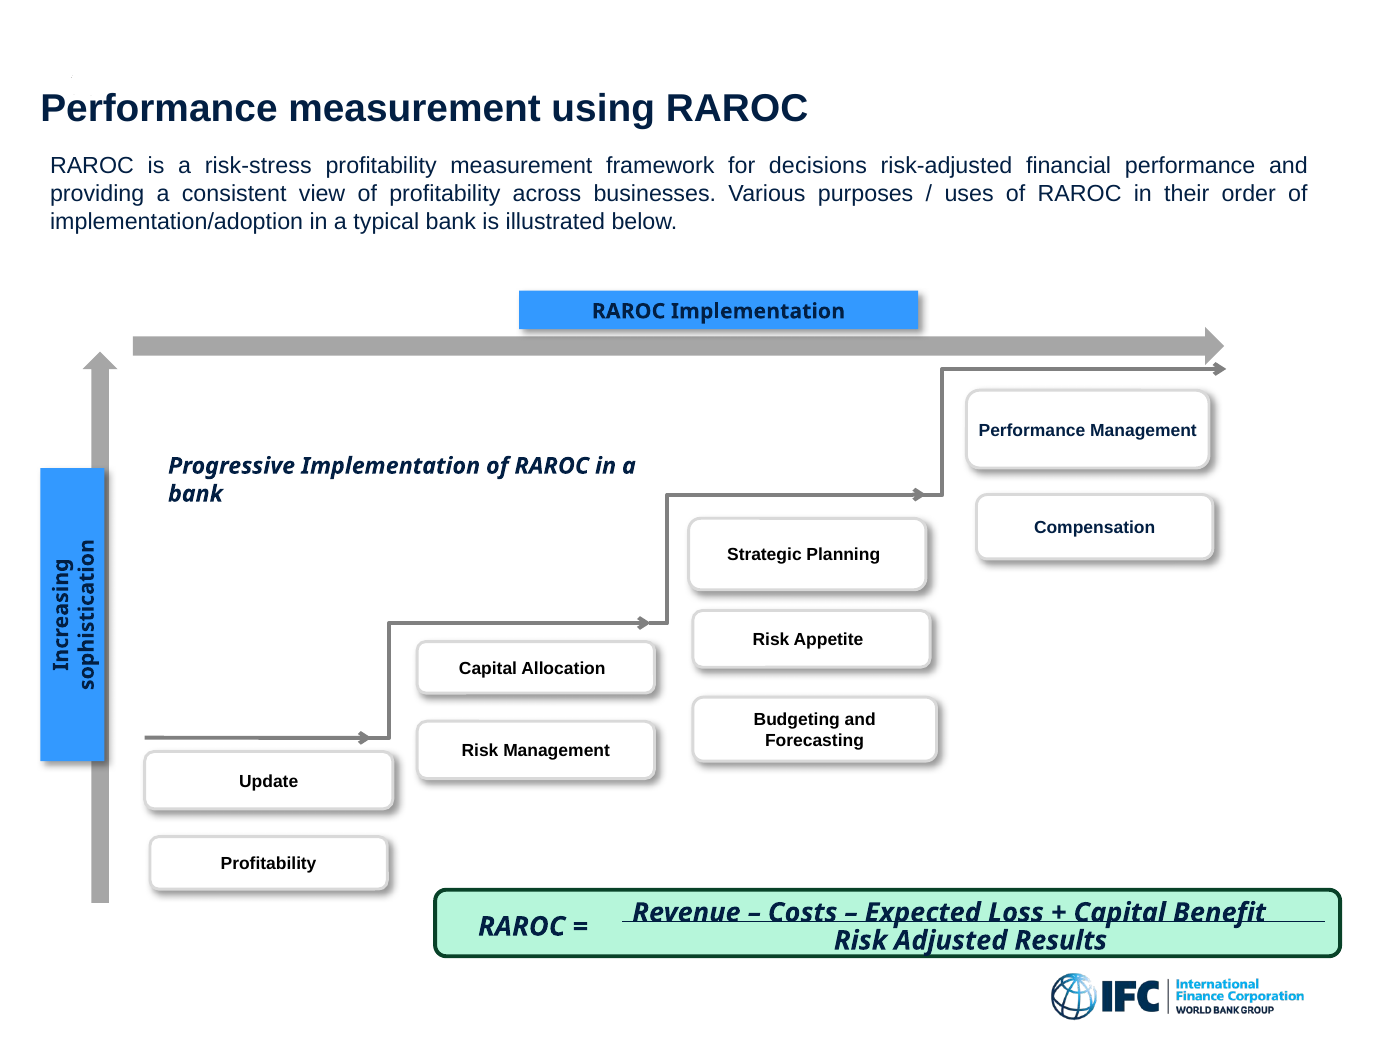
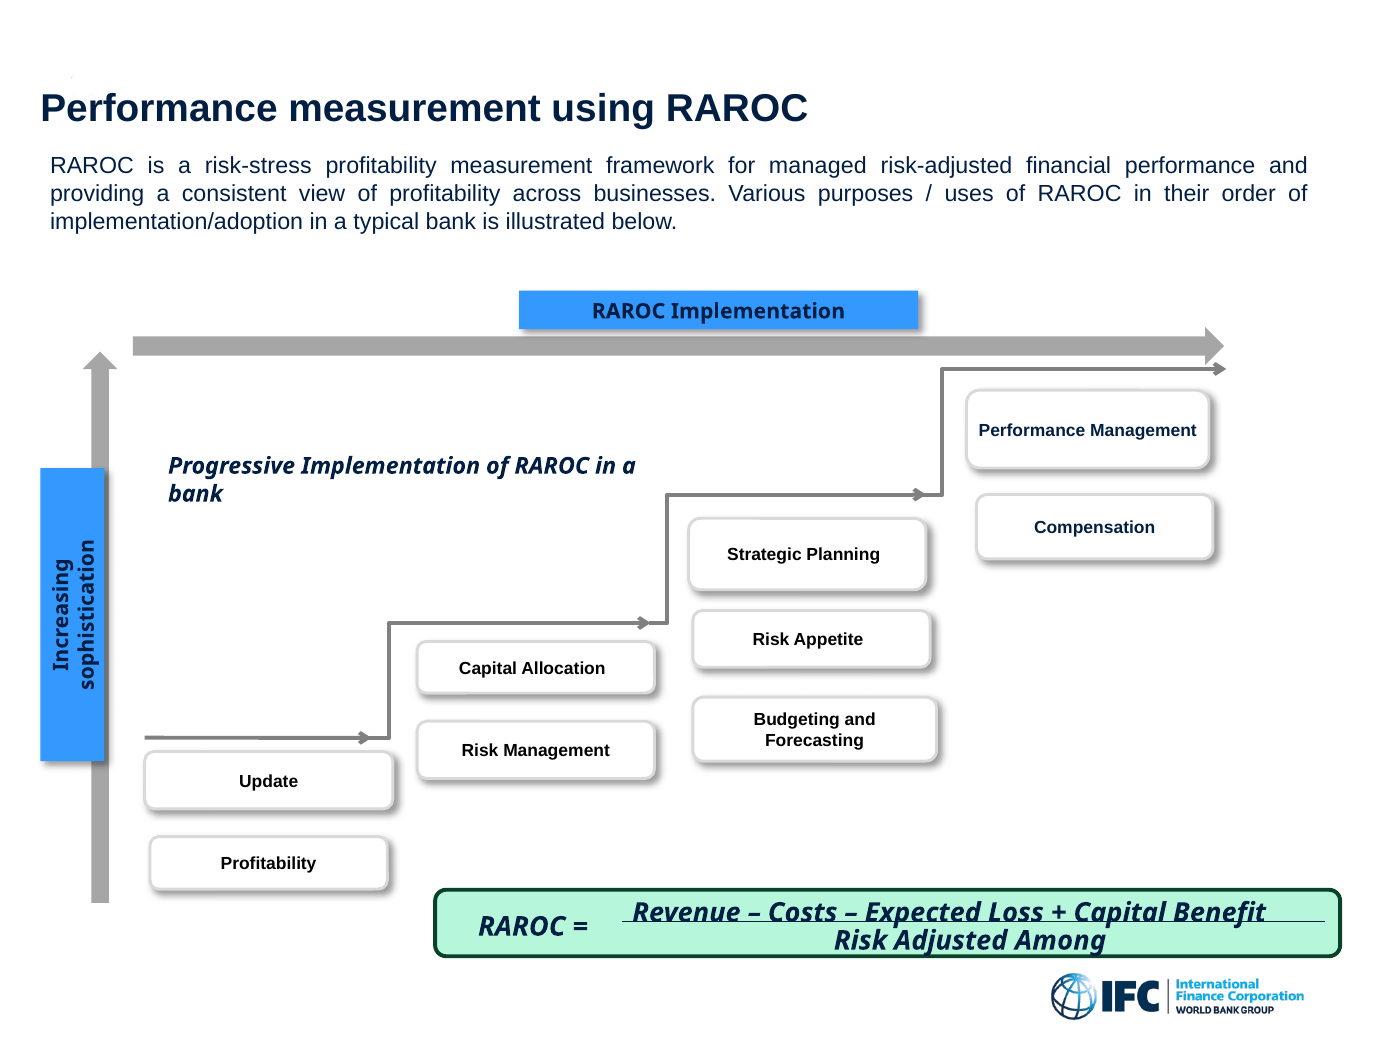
decisions: decisions -> managed
Results: Results -> Among
